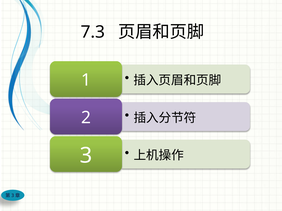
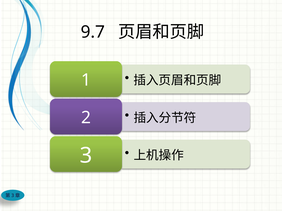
7.3: 7.3 -> 9.7
